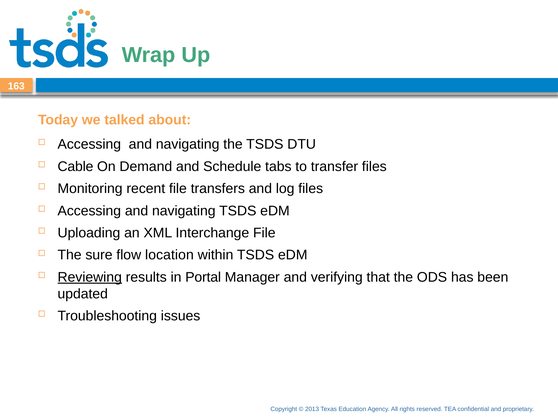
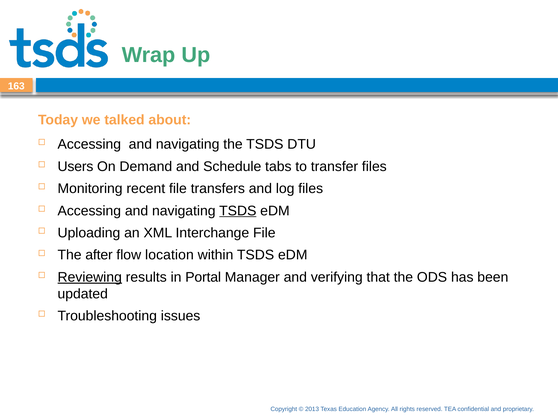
Cable: Cable -> Users
TSDS at (238, 211) underline: none -> present
sure: sure -> after
